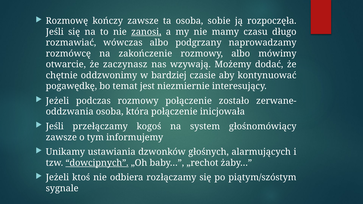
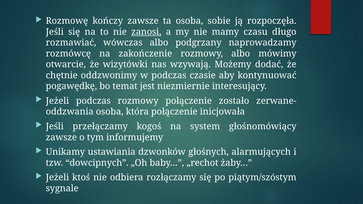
zaczynasz: zaczynasz -> wizytówki
w bardziej: bardziej -> podczas
dowcipnych underline: present -> none
